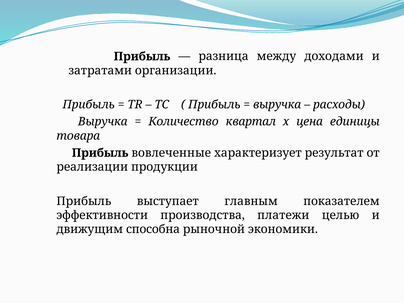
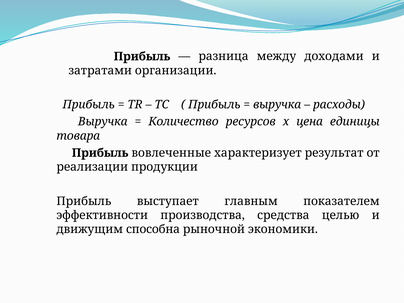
квартал: квартал -> ресурсов
платежи: платежи -> средства
